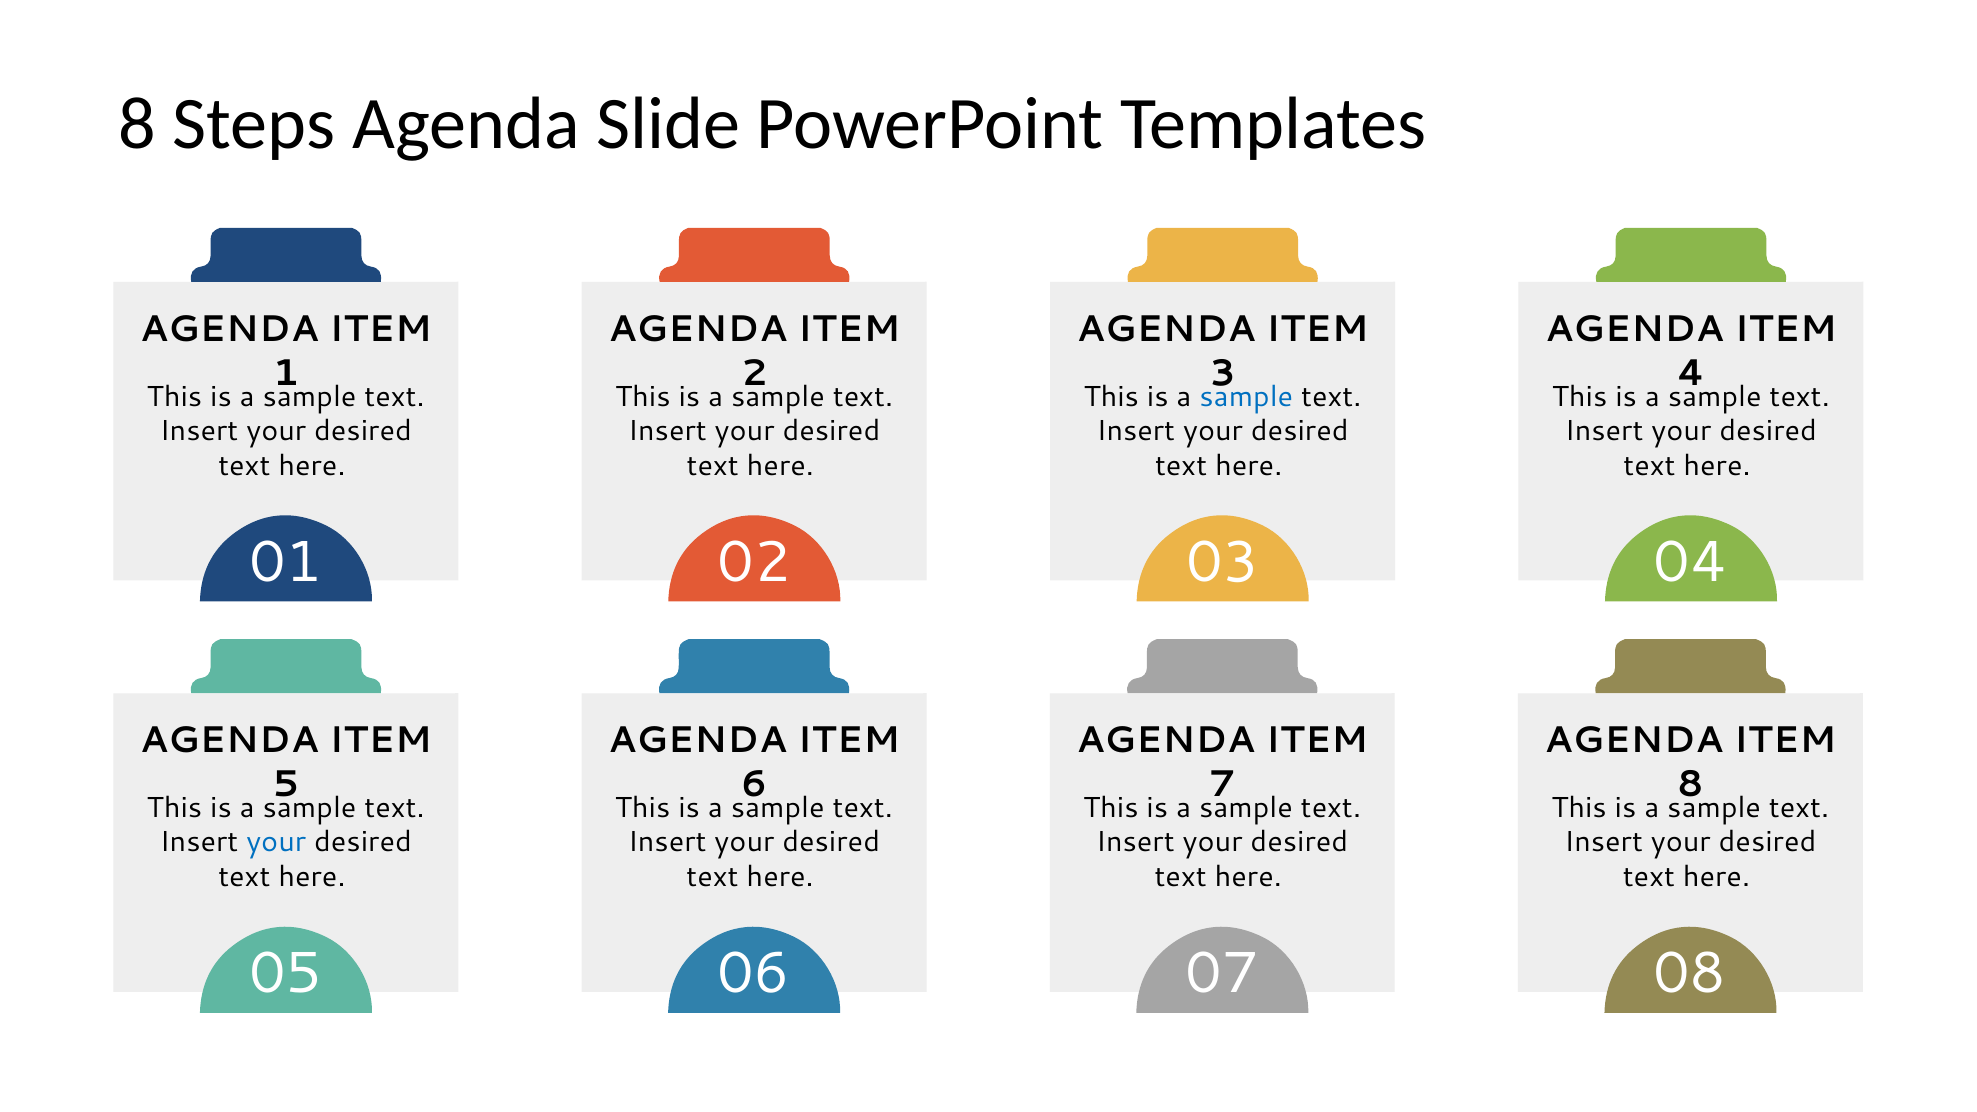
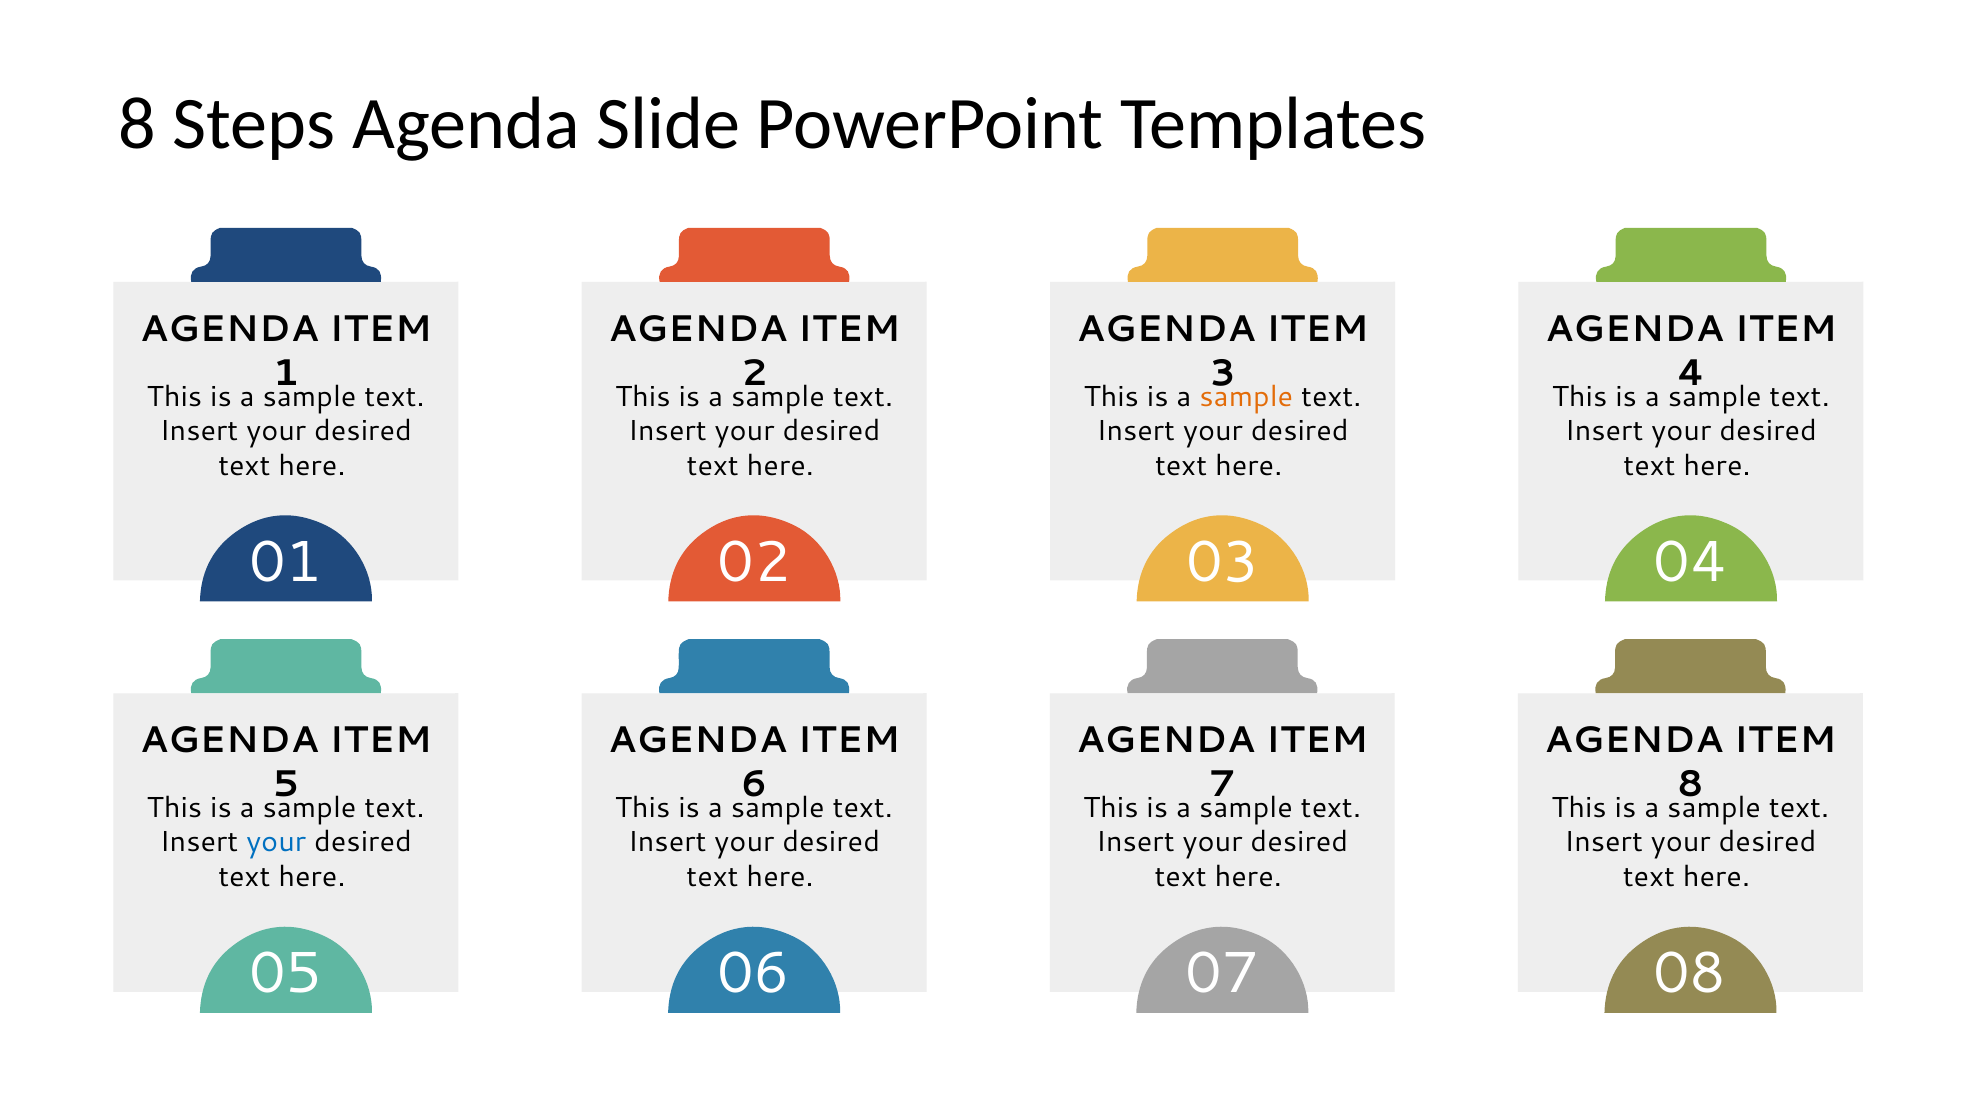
sample at (1246, 397) colour: blue -> orange
